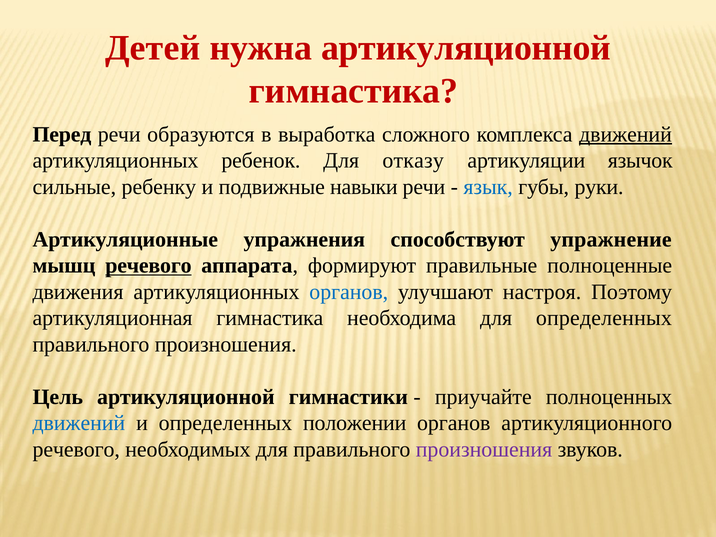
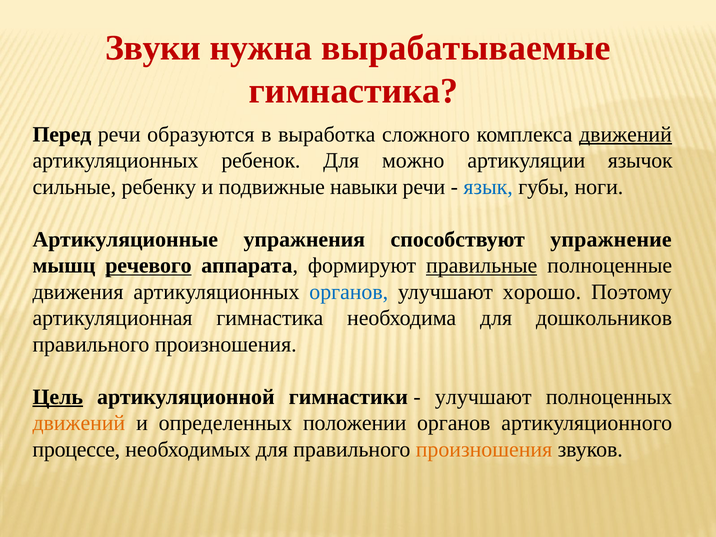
Детей: Детей -> Звуки
нужна артикуляционной: артикуляционной -> вырабатываемые
отказу: отказу -> можно
руки: руки -> ноги
правильные underline: none -> present
настроя: настроя -> хорошо
для определенных: определенных -> дошкольников
Цель underline: none -> present
приучайте at (483, 397): приучайте -> улучшают
движений at (79, 423) colour: blue -> orange
речевого at (76, 449): речевого -> процессе
произношения at (484, 449) colour: purple -> orange
